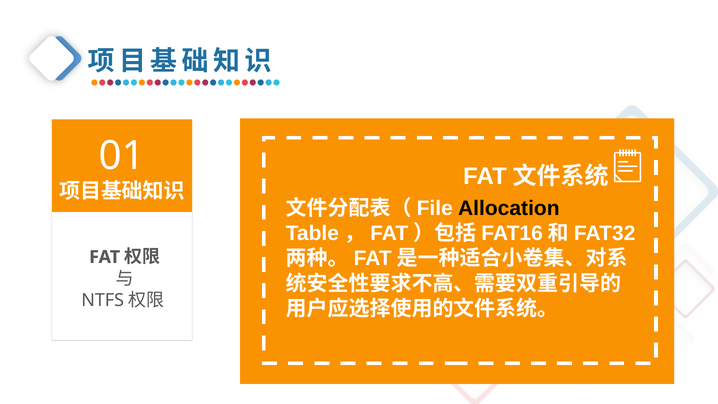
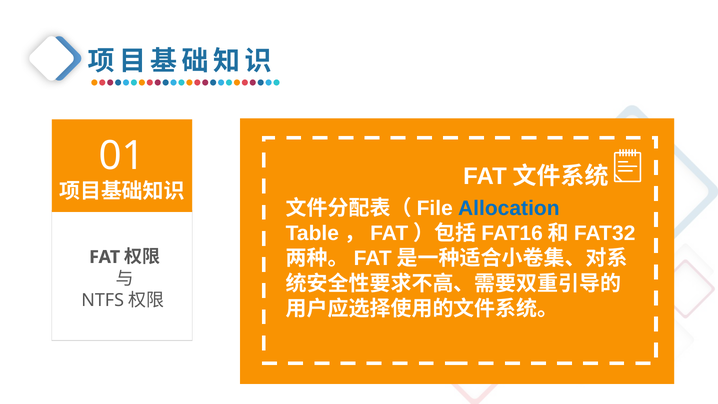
Allocation colour: black -> blue
